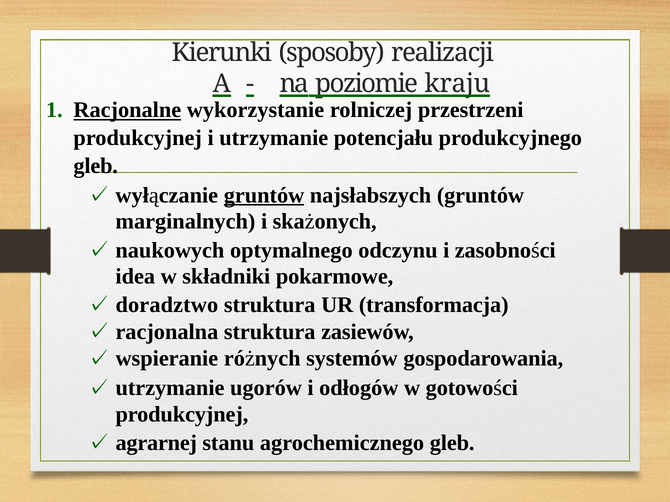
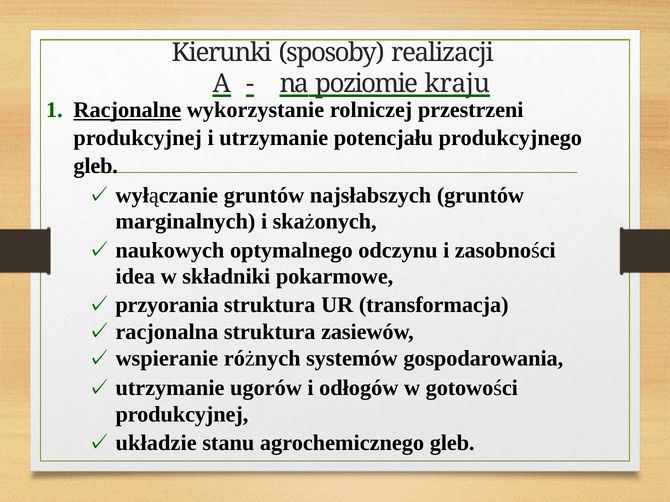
gruntów at (264, 195) underline: present -> none
doradztwo: doradztwo -> przyorania
agrarnej: agrarnej -> układzie
